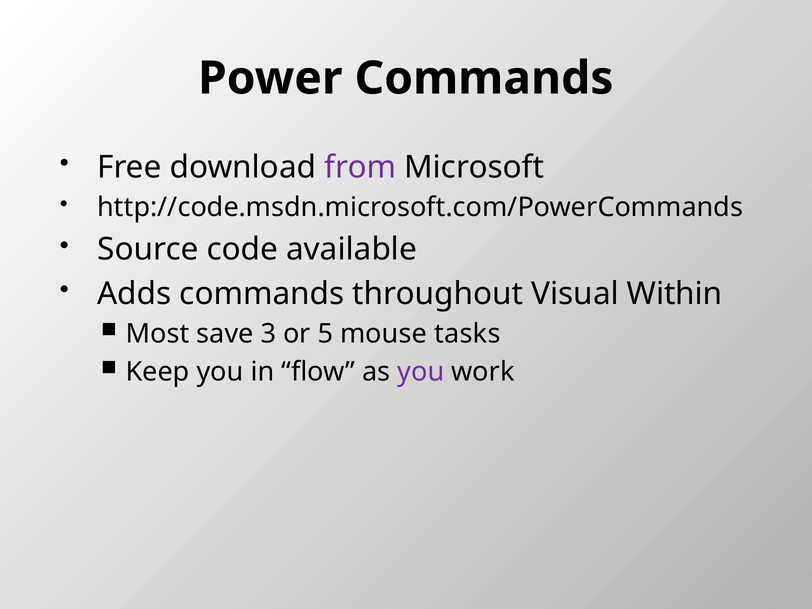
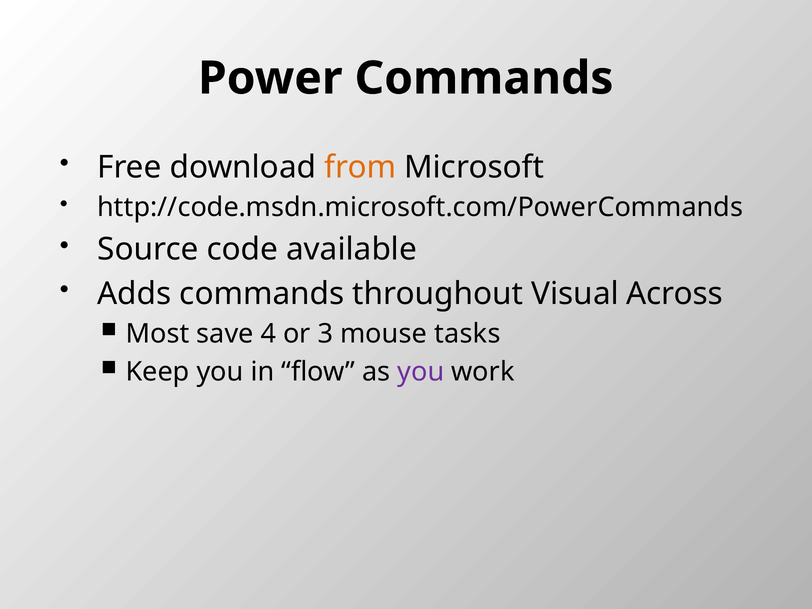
from colour: purple -> orange
Within: Within -> Across
3: 3 -> 4
5: 5 -> 3
